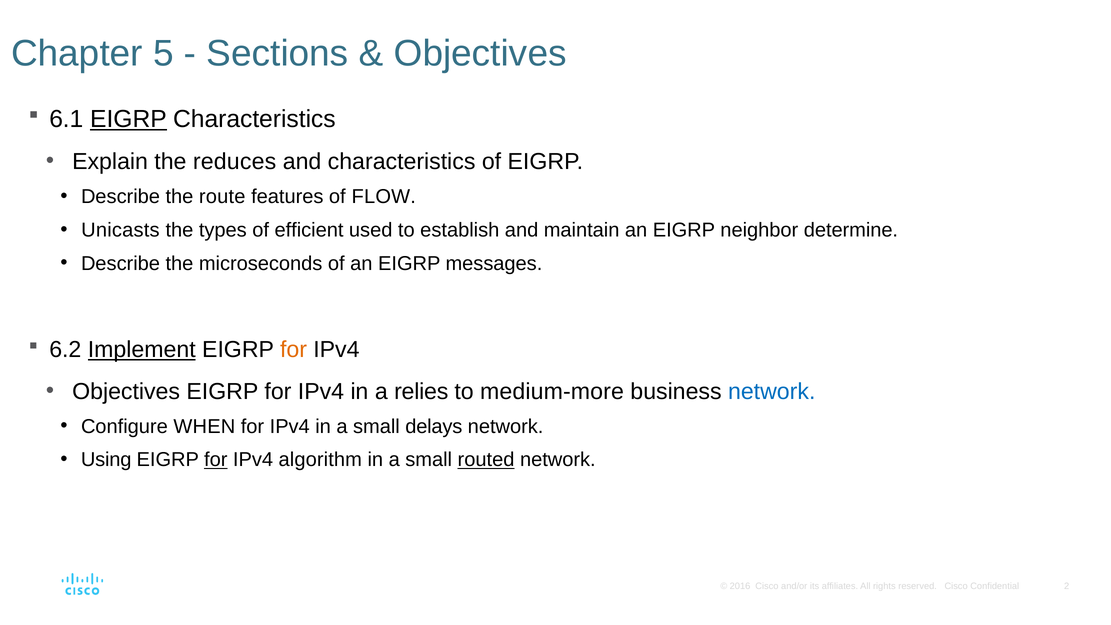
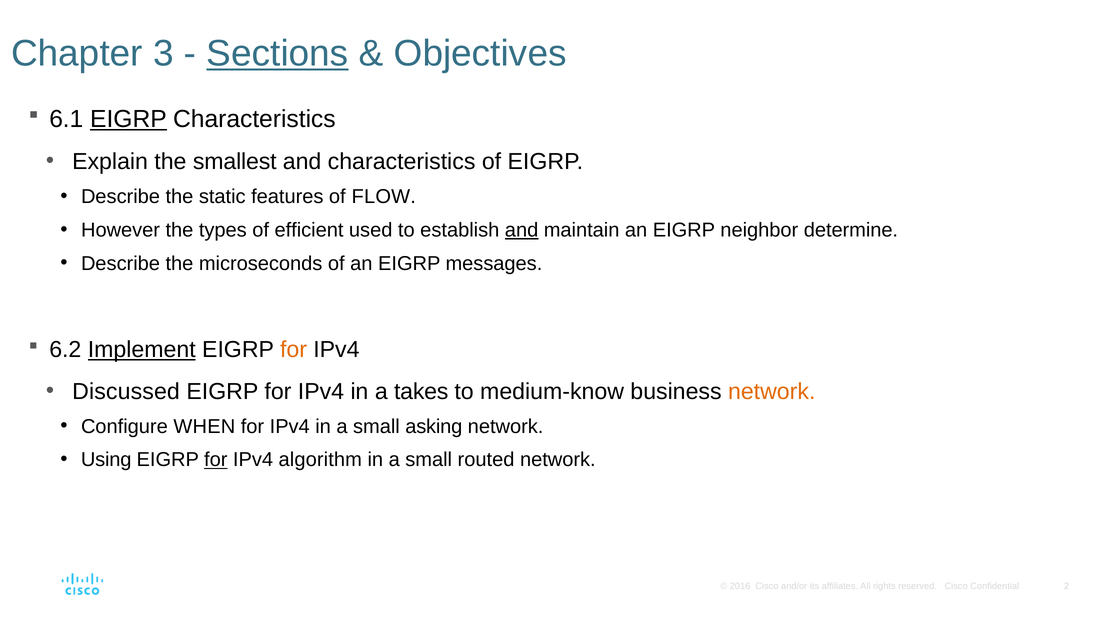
5: 5 -> 3
Sections underline: none -> present
reduces: reduces -> smallest
route: route -> static
Unicasts: Unicasts -> However
and at (522, 230) underline: none -> present
Objectives at (126, 391): Objectives -> Discussed
relies: relies -> takes
medium-more: medium-more -> medium-know
network at (772, 391) colour: blue -> orange
delays: delays -> asking
routed underline: present -> none
